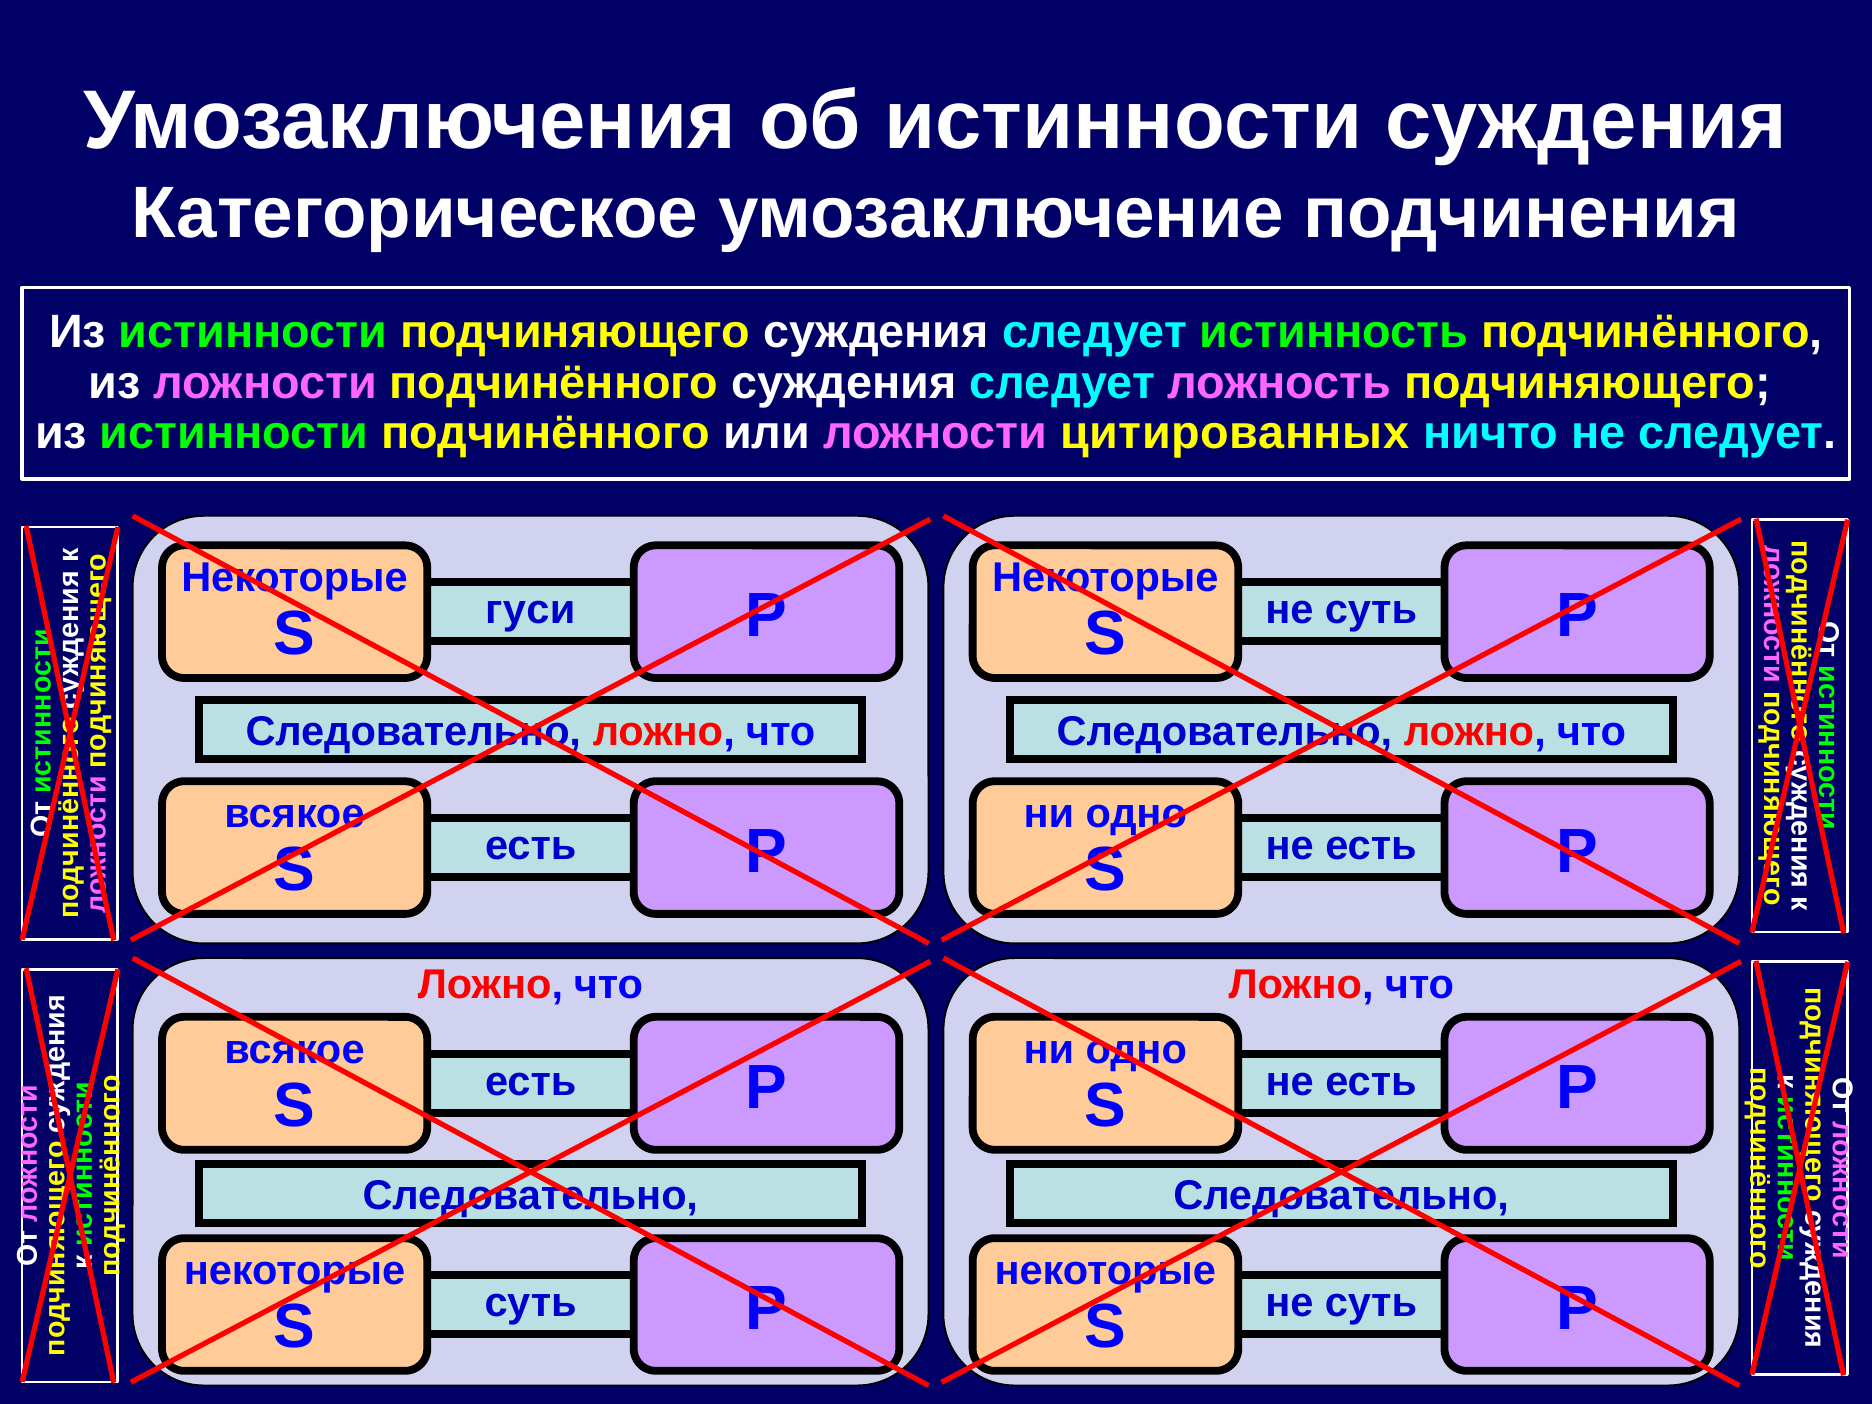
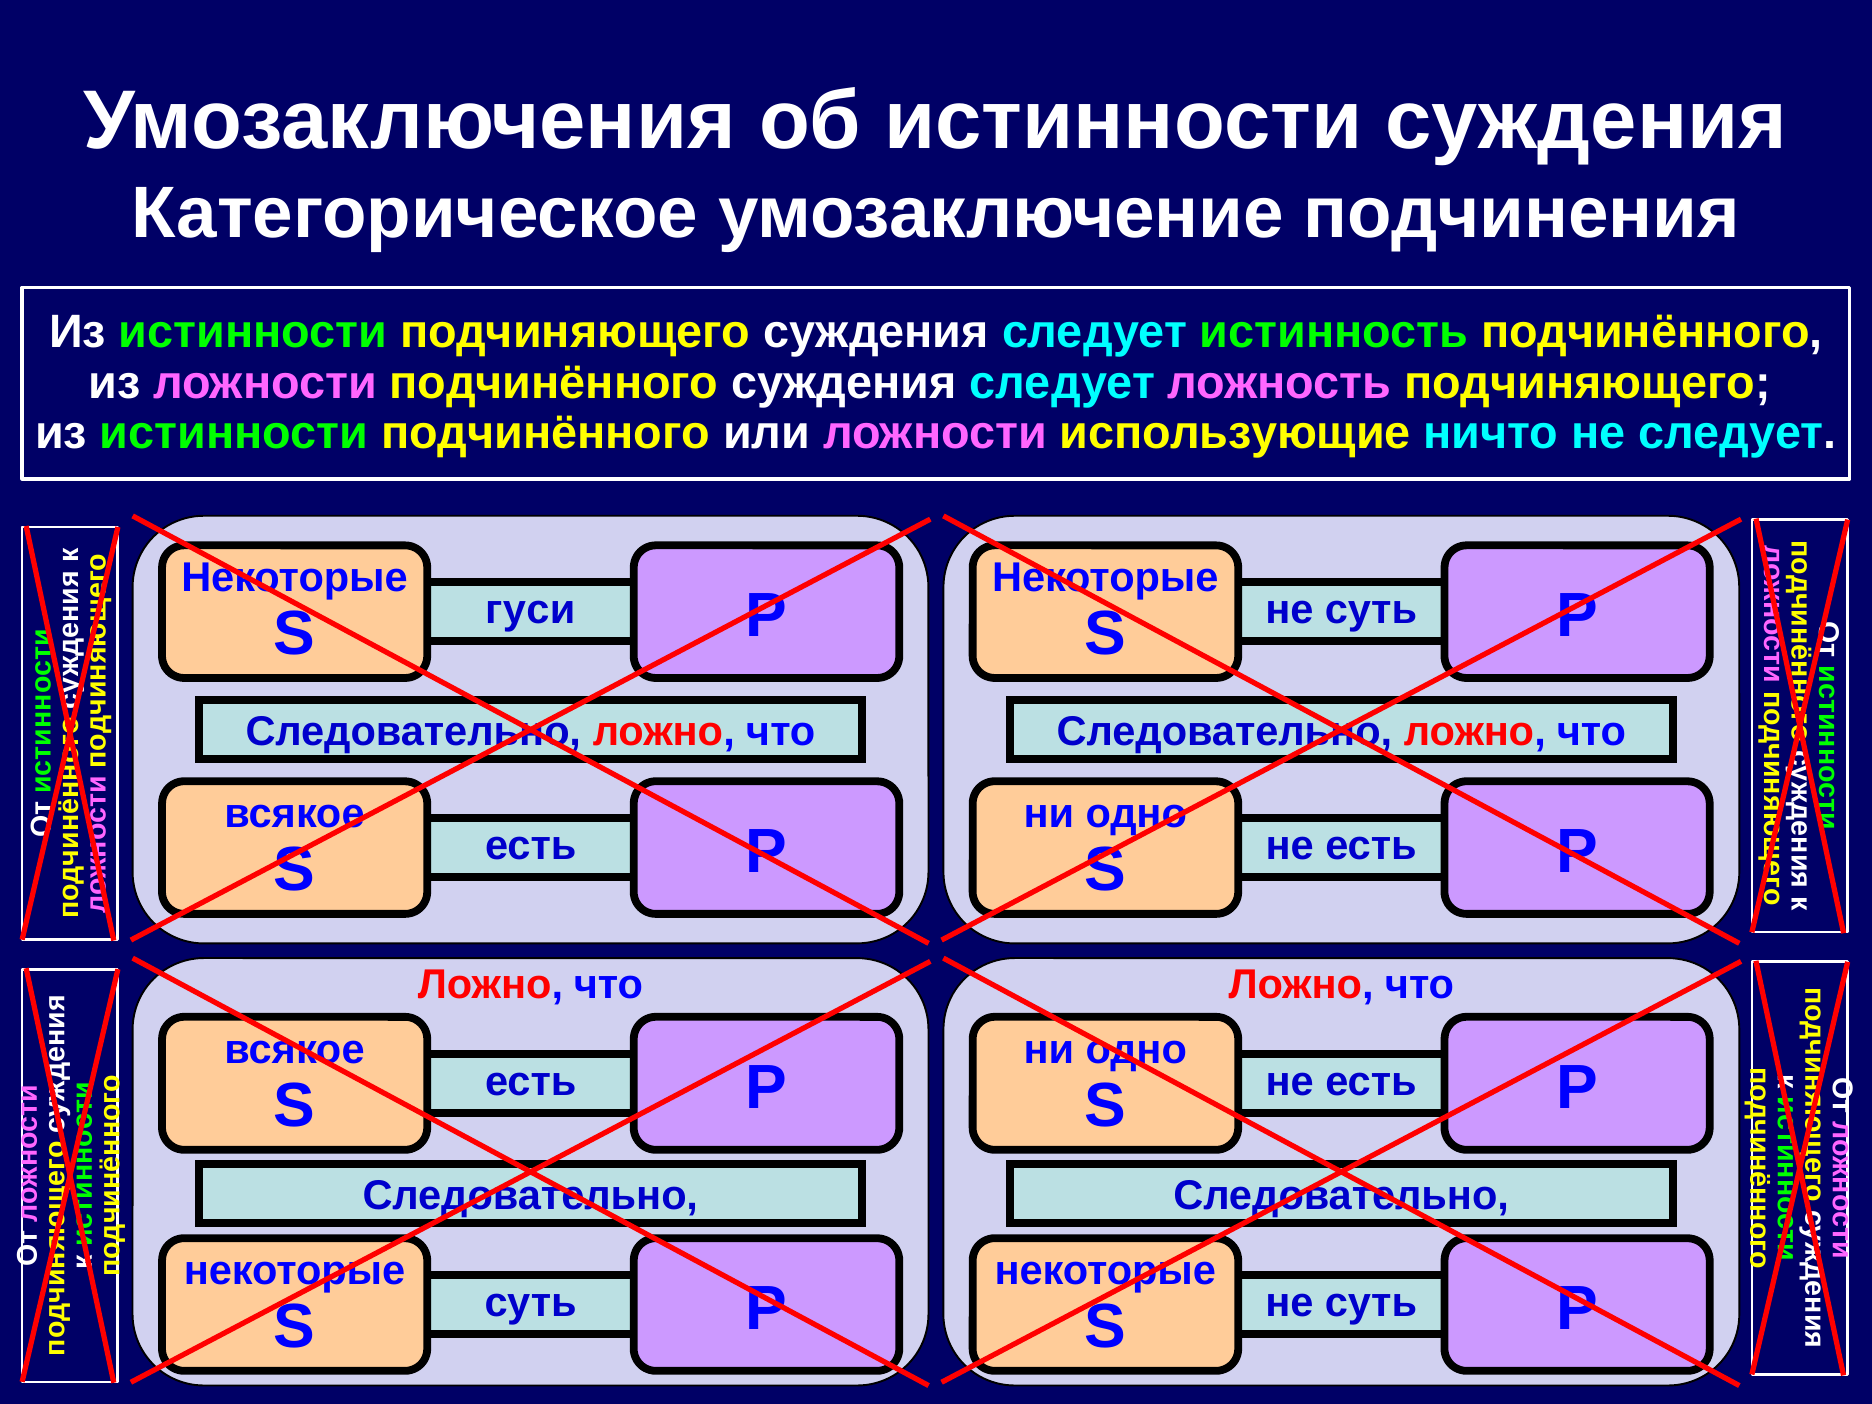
цитированных: цитированных -> использующие
